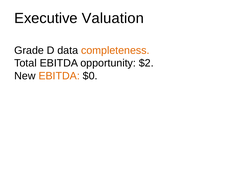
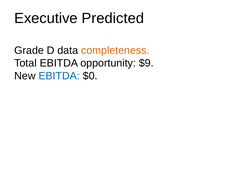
Valuation: Valuation -> Predicted
$2: $2 -> $9
EBITDA at (59, 76) colour: orange -> blue
